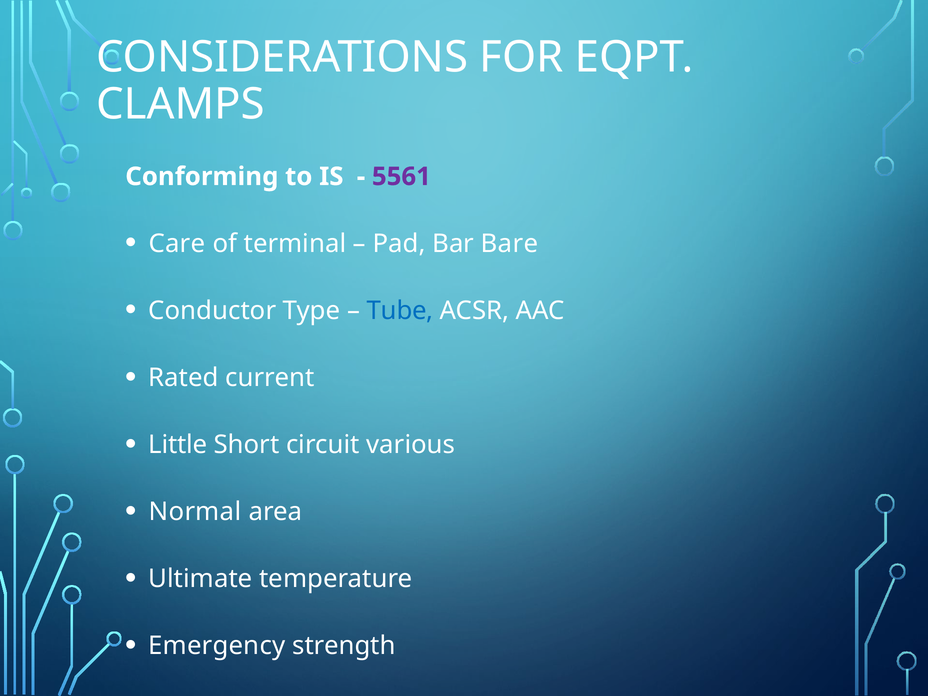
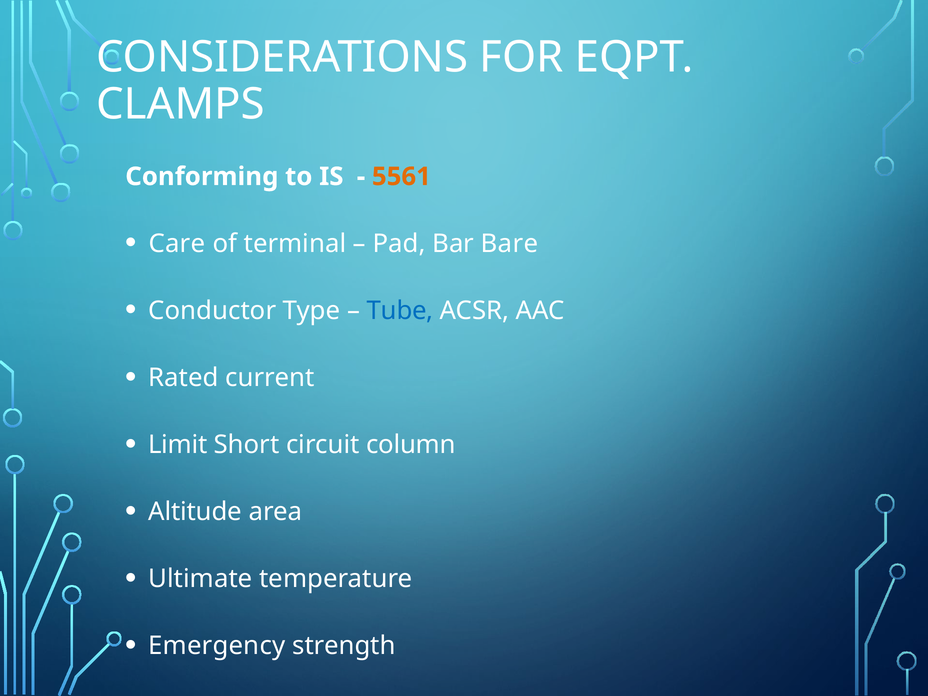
5561 colour: purple -> orange
Little: Little -> Limit
various: various -> column
Normal: Normal -> Altitude
